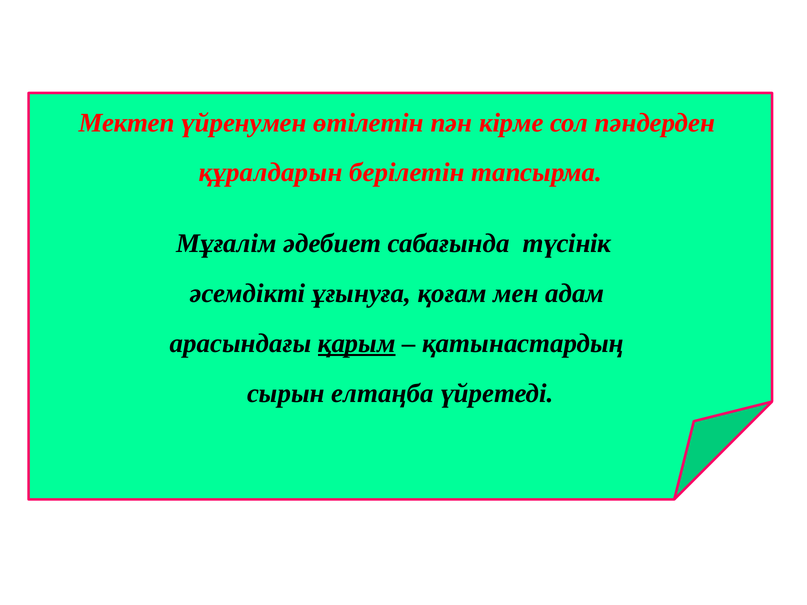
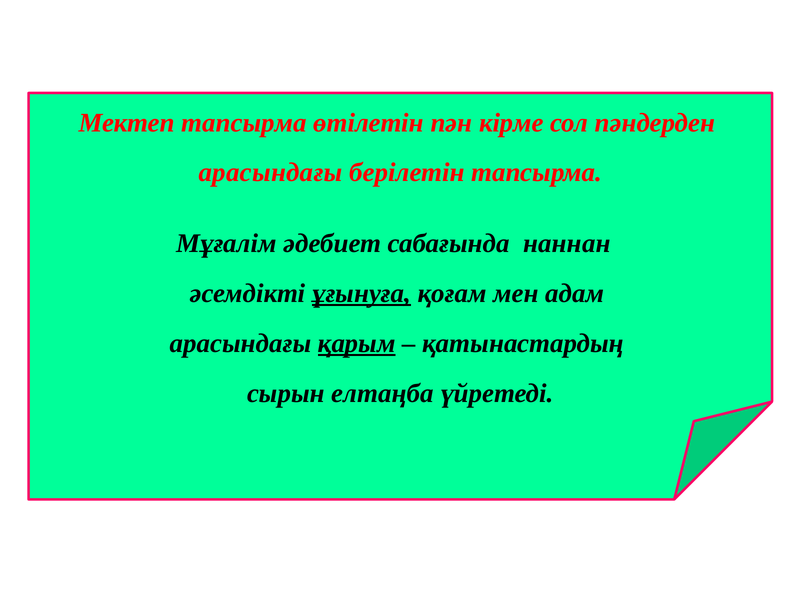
Мектеп үйренумен: үйренумен -> тапсырма
құралдарын at (271, 173): құралдарын -> арасындағы
түсінік: түсінік -> наннан
ұғынуға underline: none -> present
